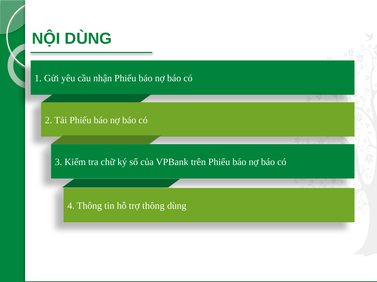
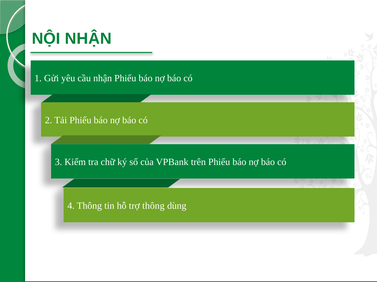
NỘI DÙNG: DÙNG -> NHẬN
